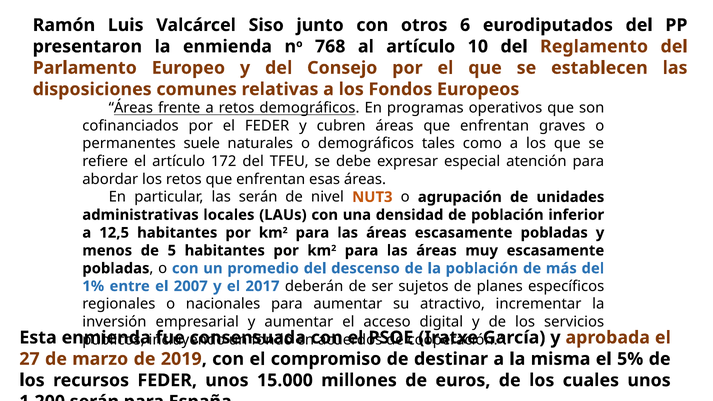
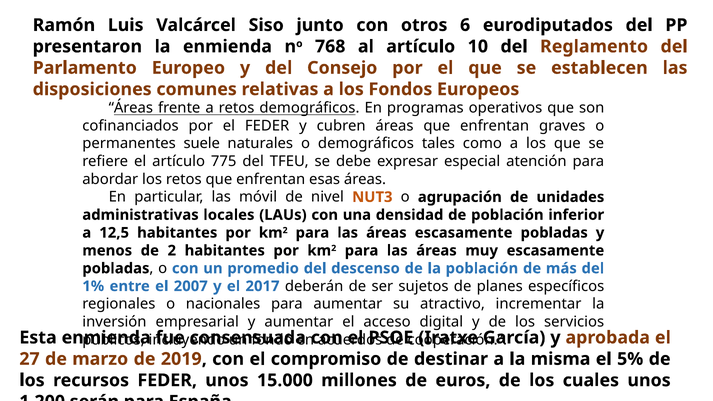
172: 172 -> 775
las serán: serán -> móvil
5: 5 -> 2
